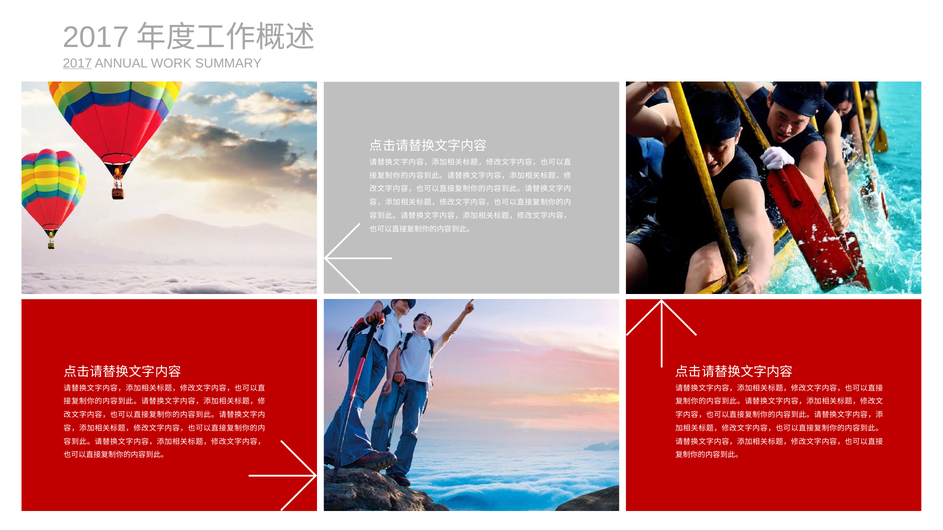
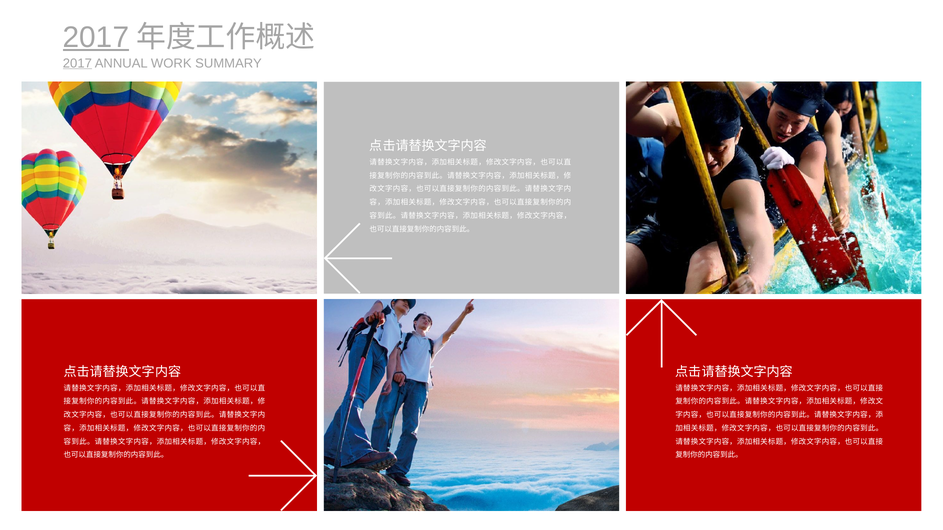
2017 at (96, 37) underline: none -> present
